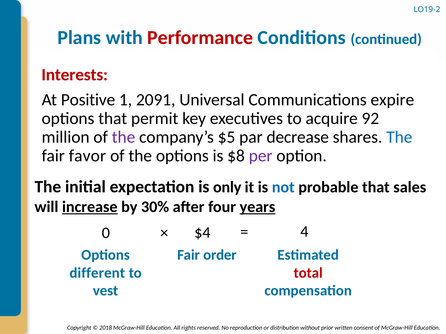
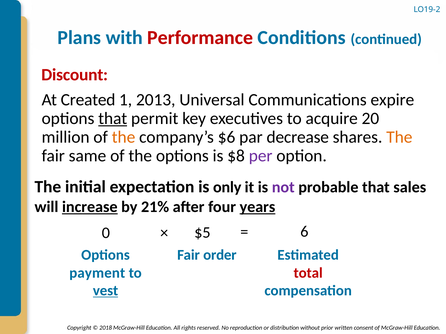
Interests: Interests -> Discount
Positive: Positive -> Created
2091: 2091 -> 2013
that at (113, 119) underline: none -> present
92: 92 -> 20
the at (124, 137) colour: purple -> orange
$5: $5 -> $6
The at (399, 137) colour: blue -> orange
favor: favor -> same
not colour: blue -> purple
30%: 30% -> 21%
$4: $4 -> $5
4: 4 -> 6
different: different -> payment
vest underline: none -> present
